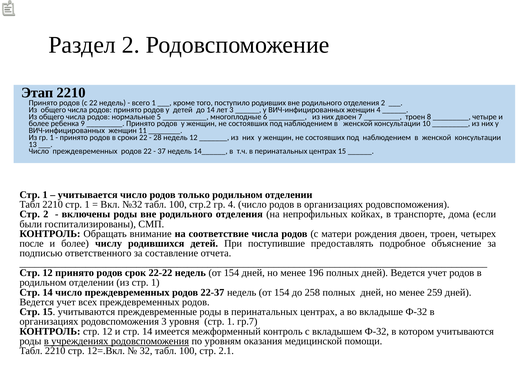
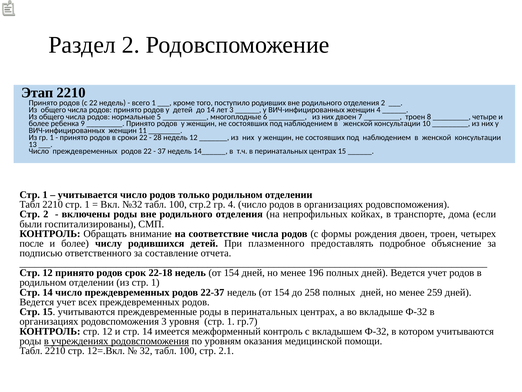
матери: матери -> формы
поступившие: поступившие -> плазменного
22-22: 22-22 -> 22-18
